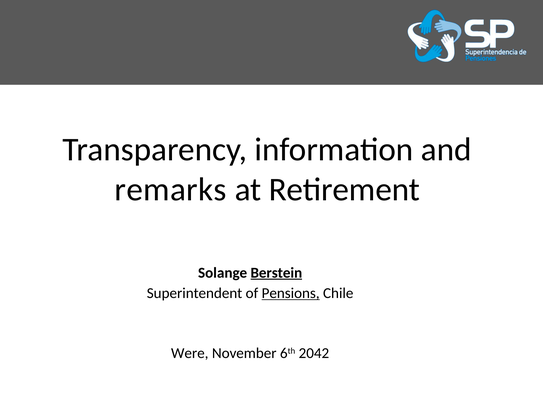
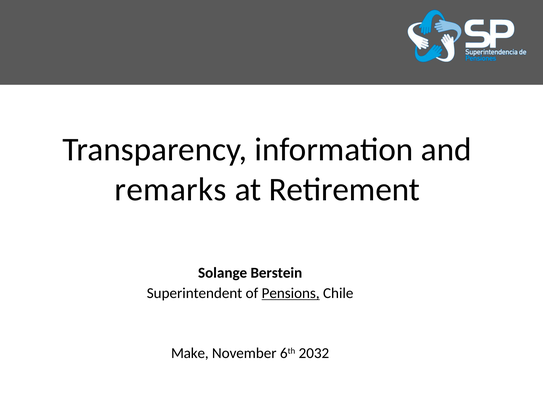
Berstein underline: present -> none
Were: Were -> Make
2042: 2042 -> 2032
